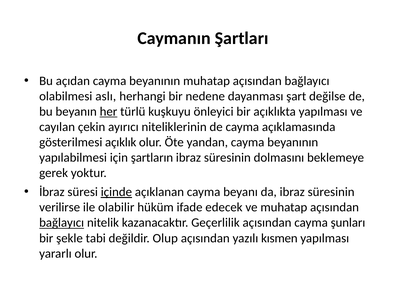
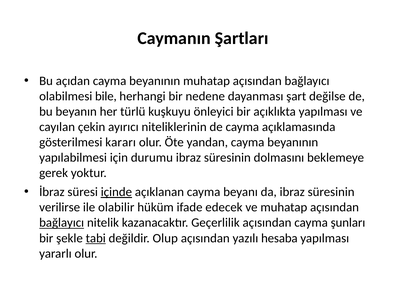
aslı: aslı -> bile
her underline: present -> none
açıklık: açıklık -> kararı
şartların: şartların -> durumu
tabi underline: none -> present
kısmen: kısmen -> hesaba
